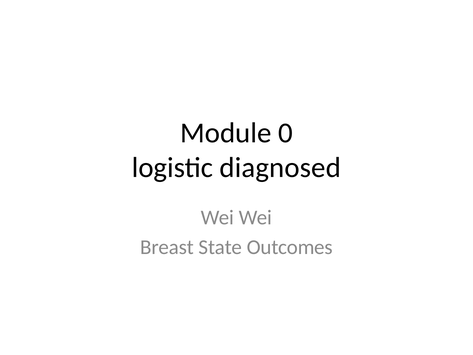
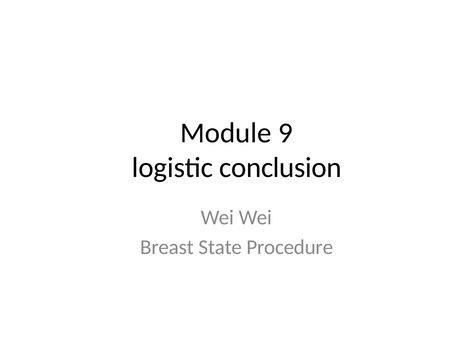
0: 0 -> 9
diagnosed: diagnosed -> conclusion
Outcomes: Outcomes -> Procedure
